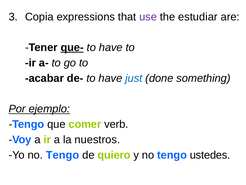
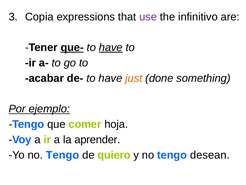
estudiar: estudiar -> infinitivo
have at (111, 47) underline: none -> present
just colour: blue -> orange
verb: verb -> hoja
nuestros: nuestros -> aprender
ustedes: ustedes -> desean
